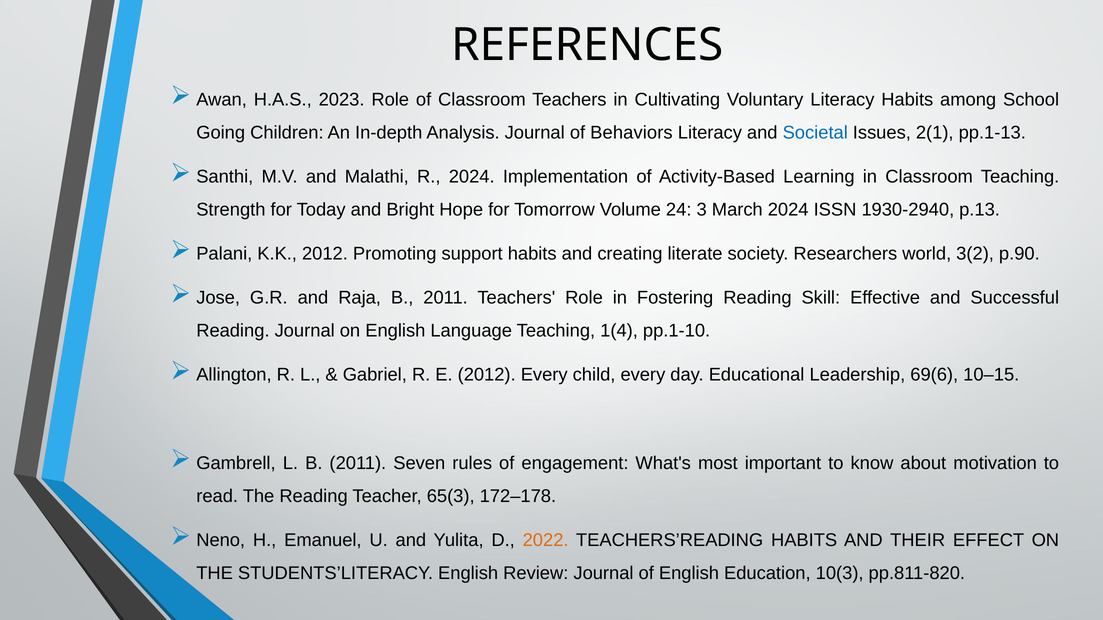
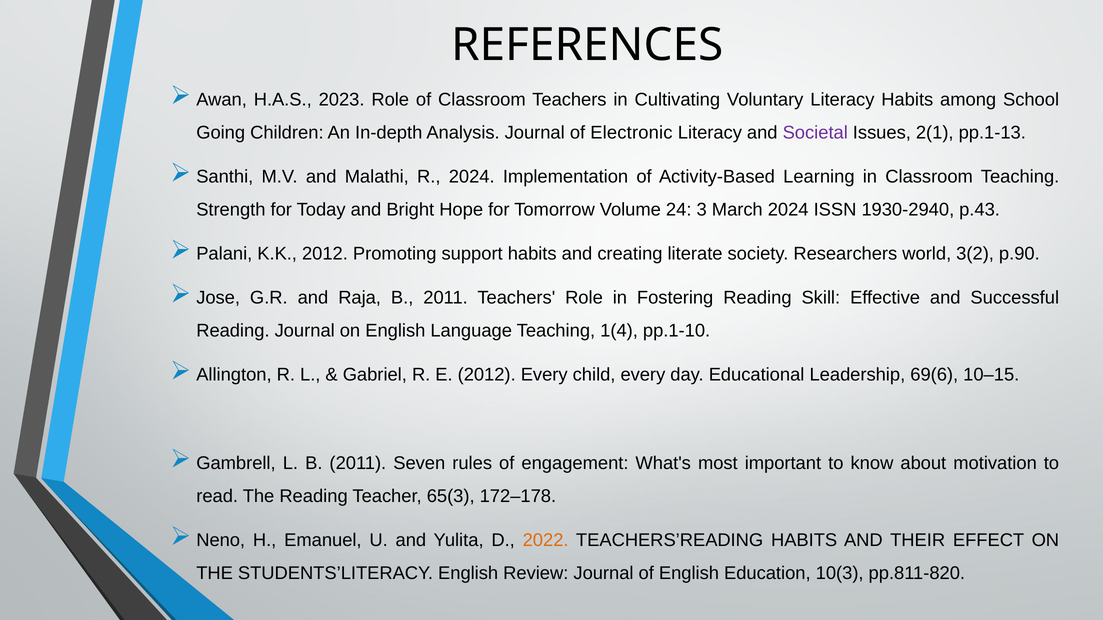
Behaviors: Behaviors -> Electronic
Societal colour: blue -> purple
p.13: p.13 -> p.43
